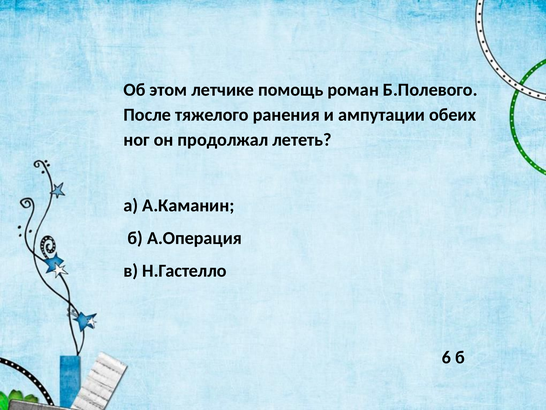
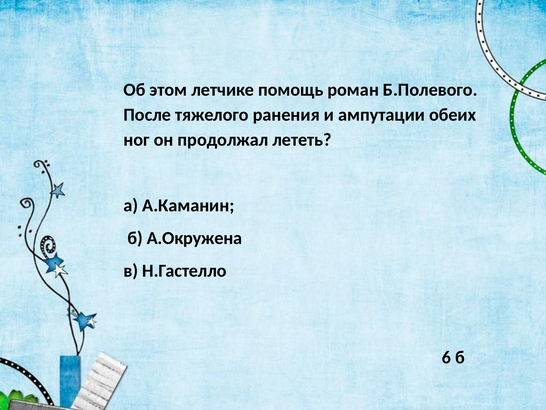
А.Операция: А.Операция -> А.Окружена
